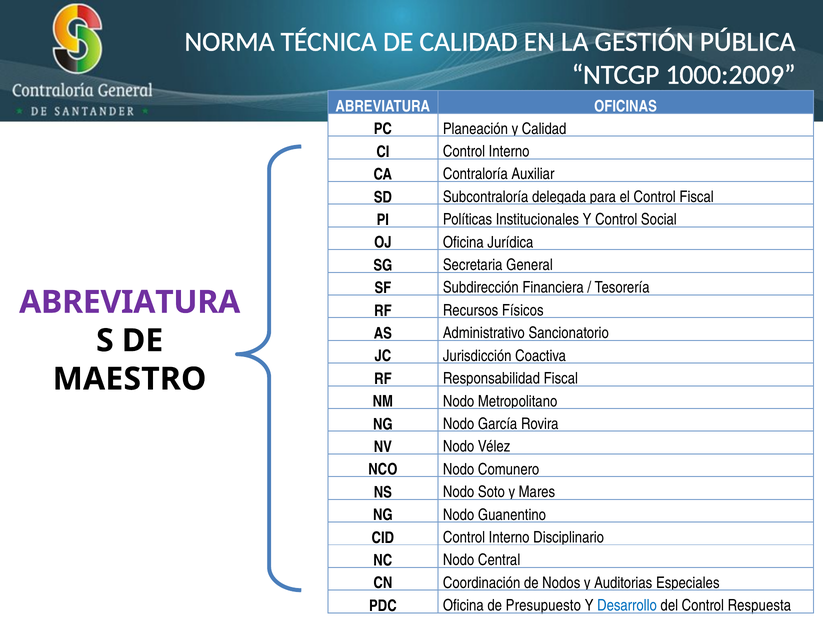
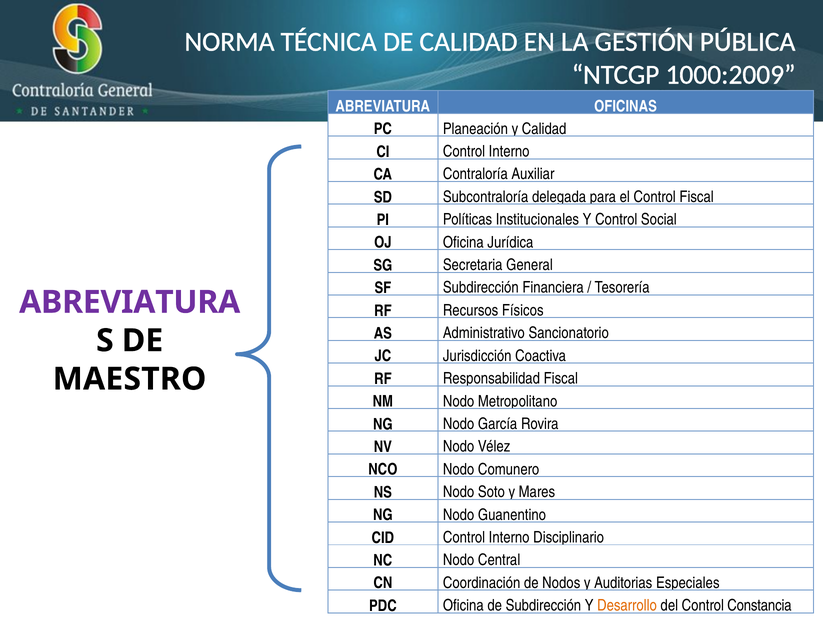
de Presupuesto: Presupuesto -> Subdirección
Desarrollo colour: blue -> orange
Respuesta: Respuesta -> Constancia
